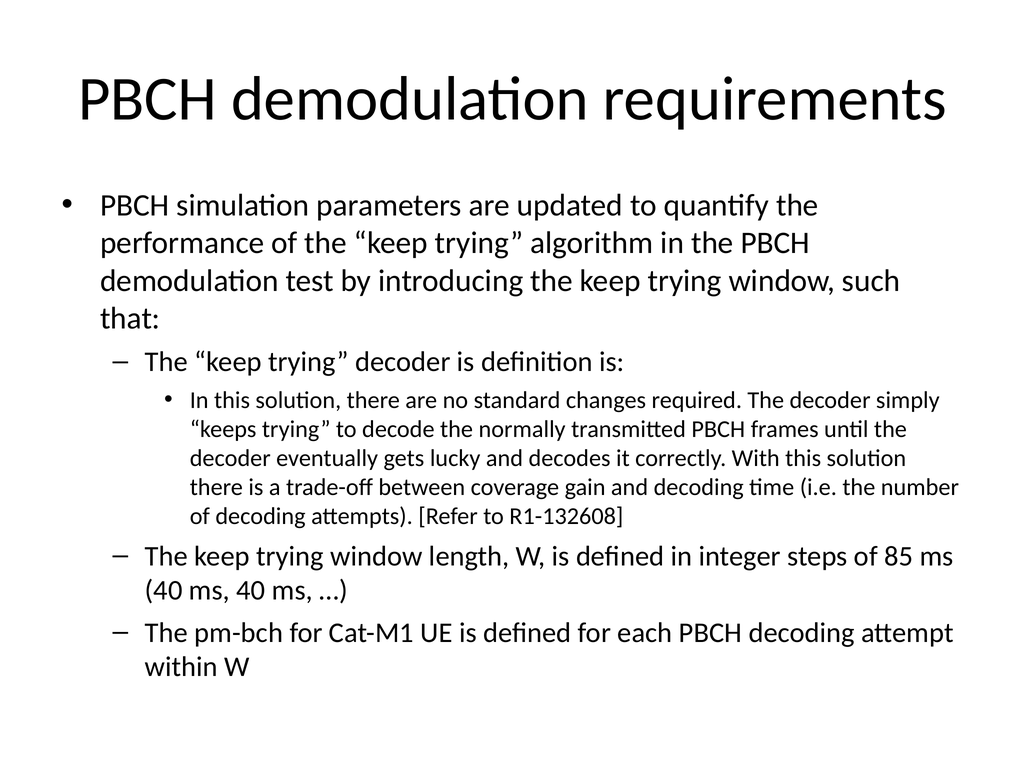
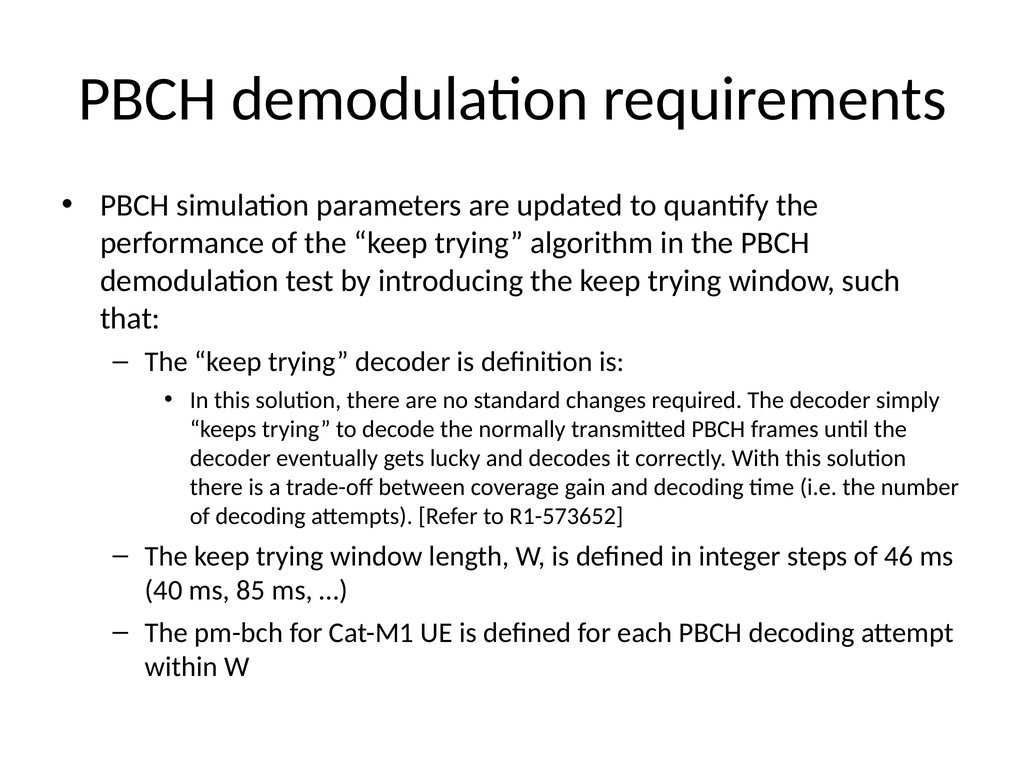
R1-132608: R1-132608 -> R1-573652
85: 85 -> 46
40 ms 40: 40 -> 85
